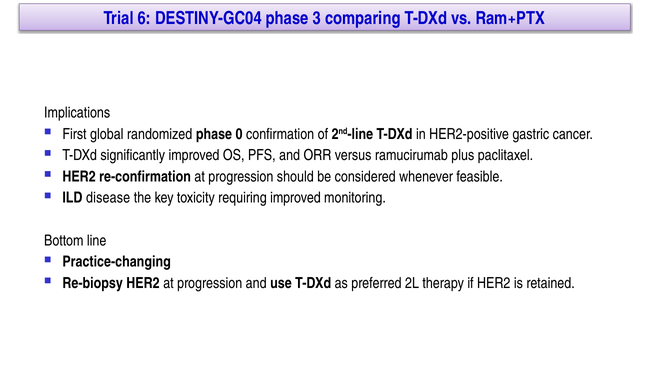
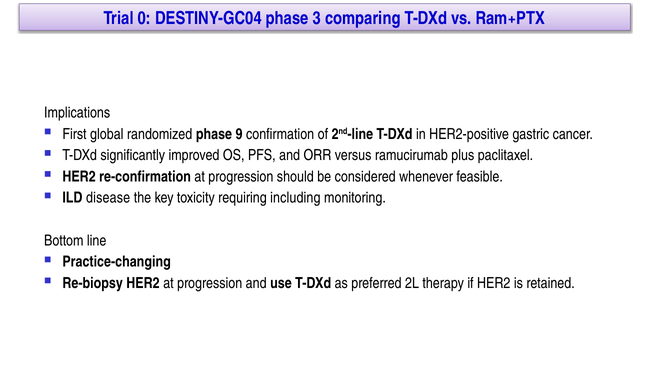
6: 6 -> 0
0: 0 -> 9
requiring improved: improved -> including
